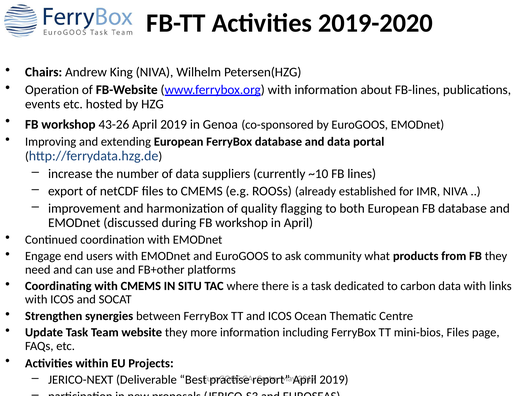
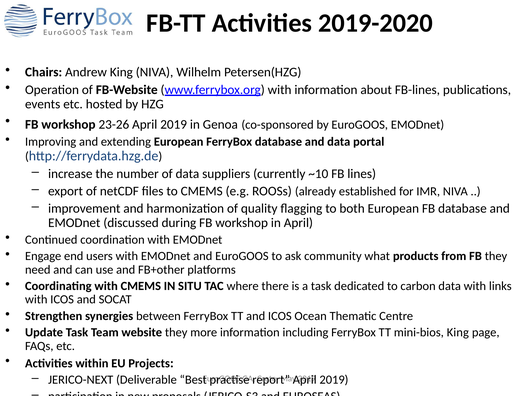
43-26: 43-26 -> 23-26
mini-bios Files: Files -> King
